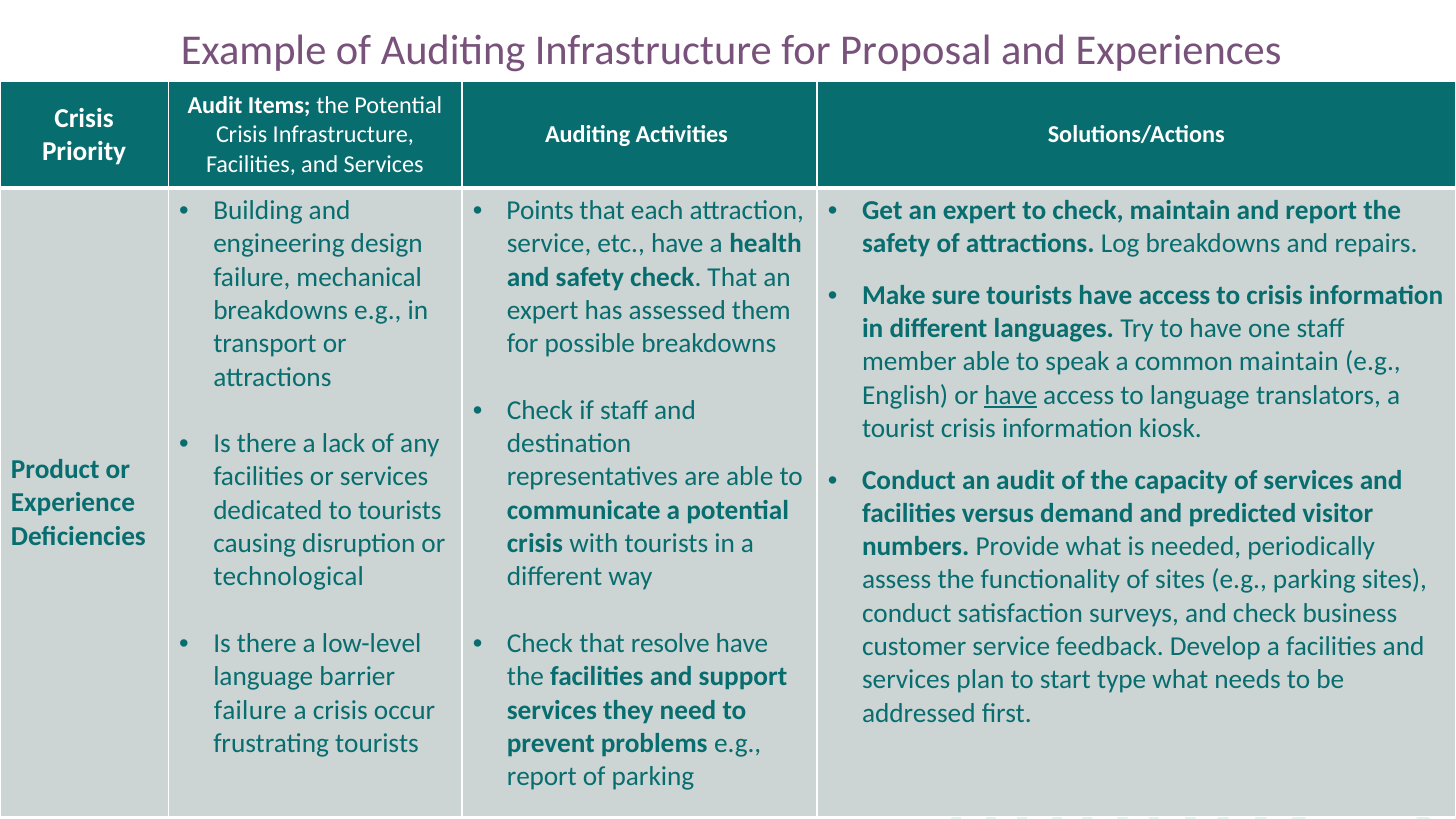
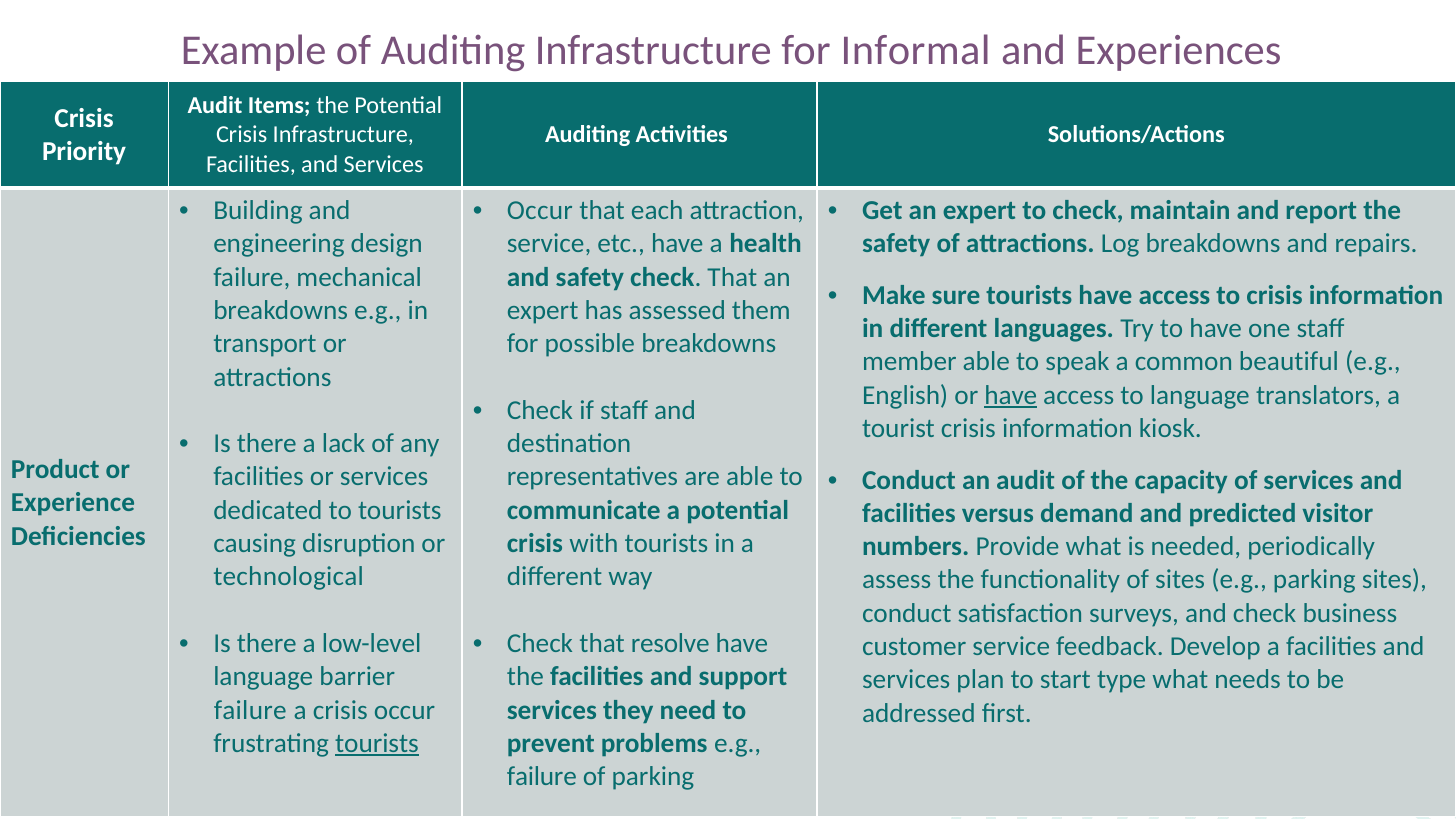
Proposal: Proposal -> Informal
Points at (540, 210): Points -> Occur
common maintain: maintain -> beautiful
tourists at (377, 744) underline: none -> present
report at (542, 777): report -> failure
